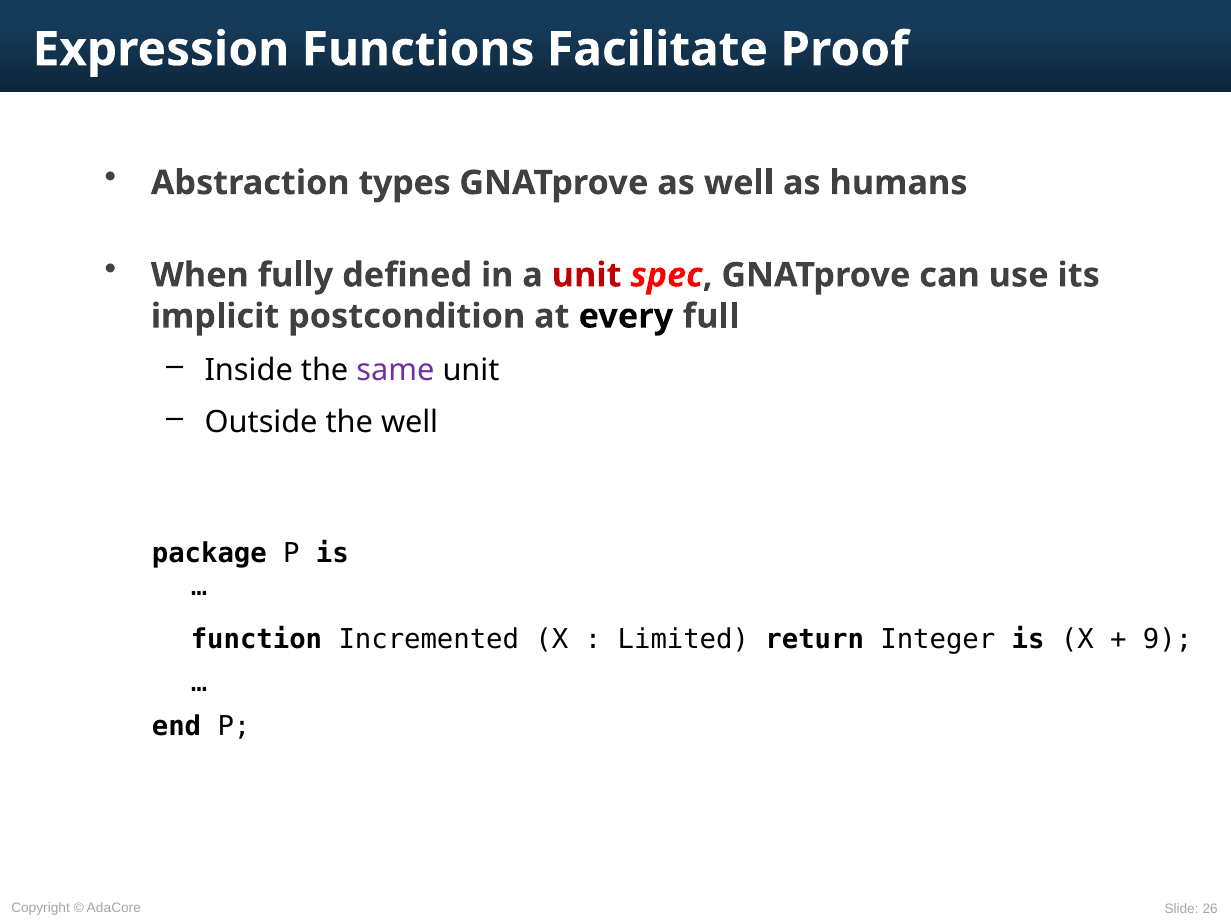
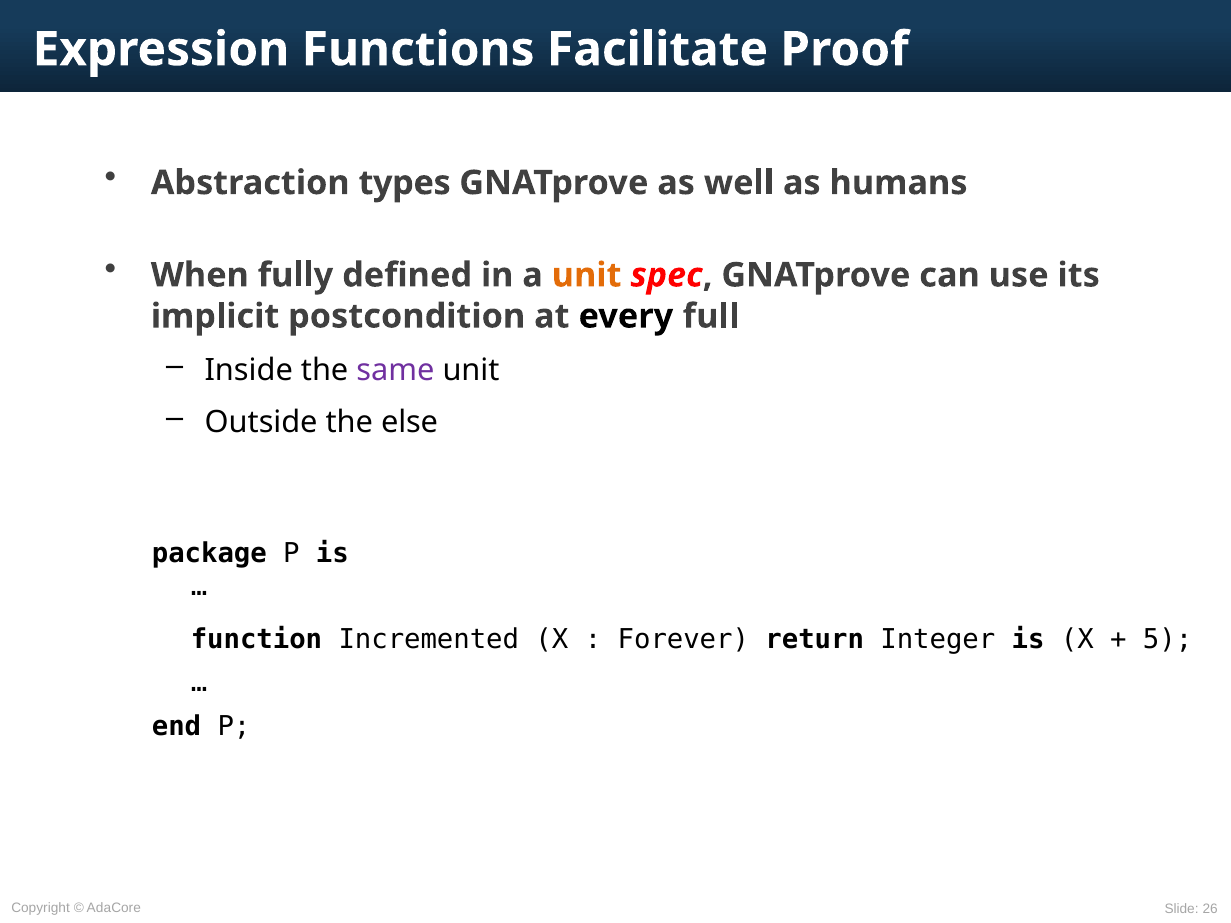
unit at (587, 275) colour: red -> orange
the well: well -> else
Limited: Limited -> Forever
9: 9 -> 5
